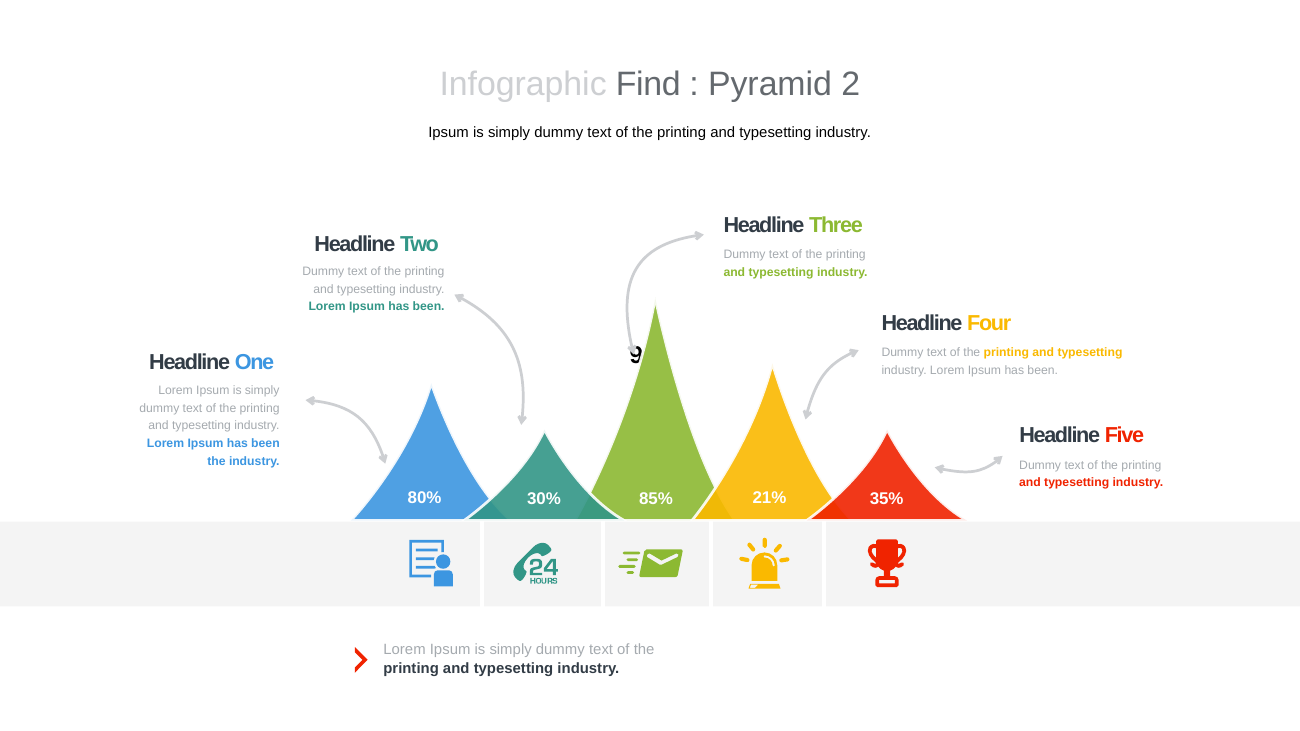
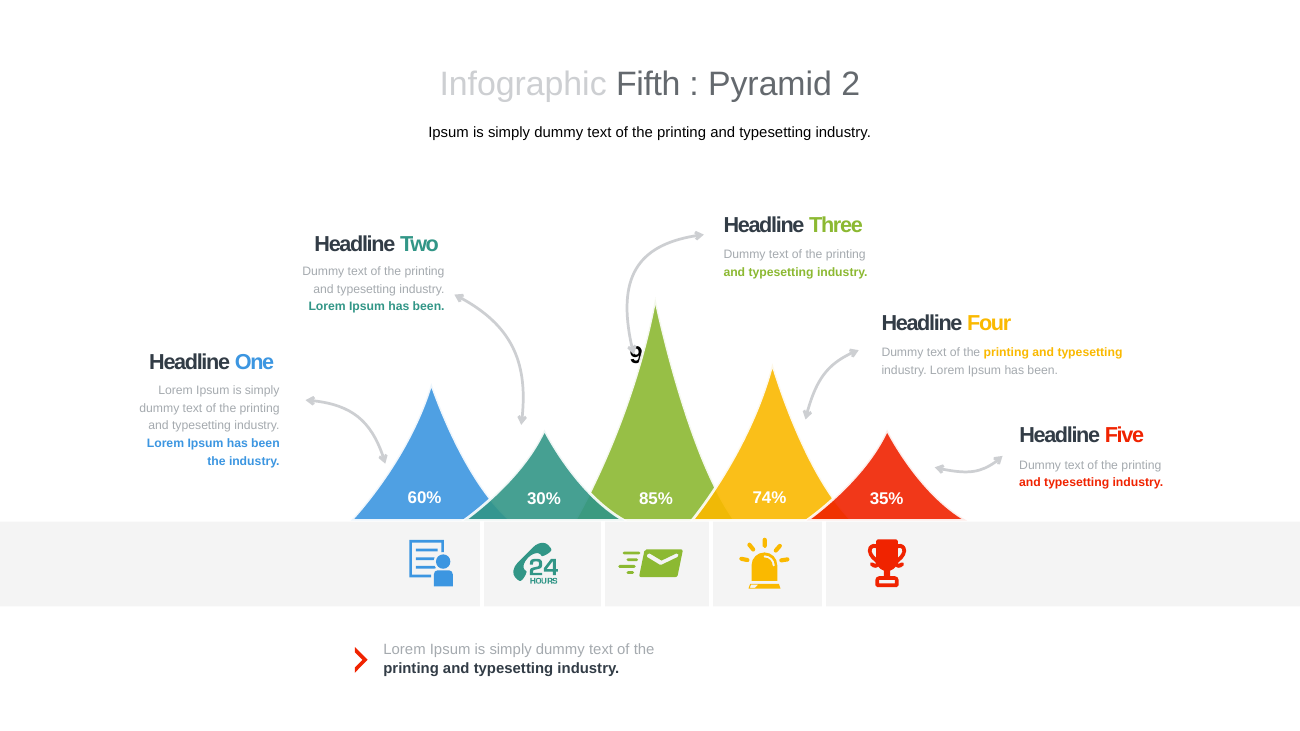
Find: Find -> Fifth
80%: 80% -> 60%
21%: 21% -> 74%
